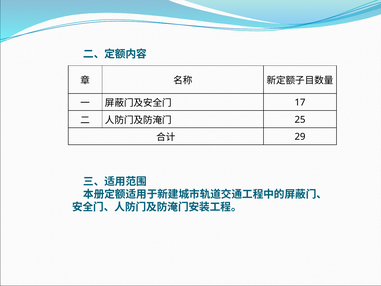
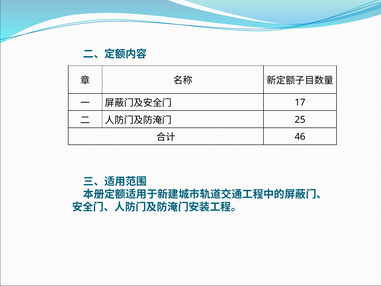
29: 29 -> 46
